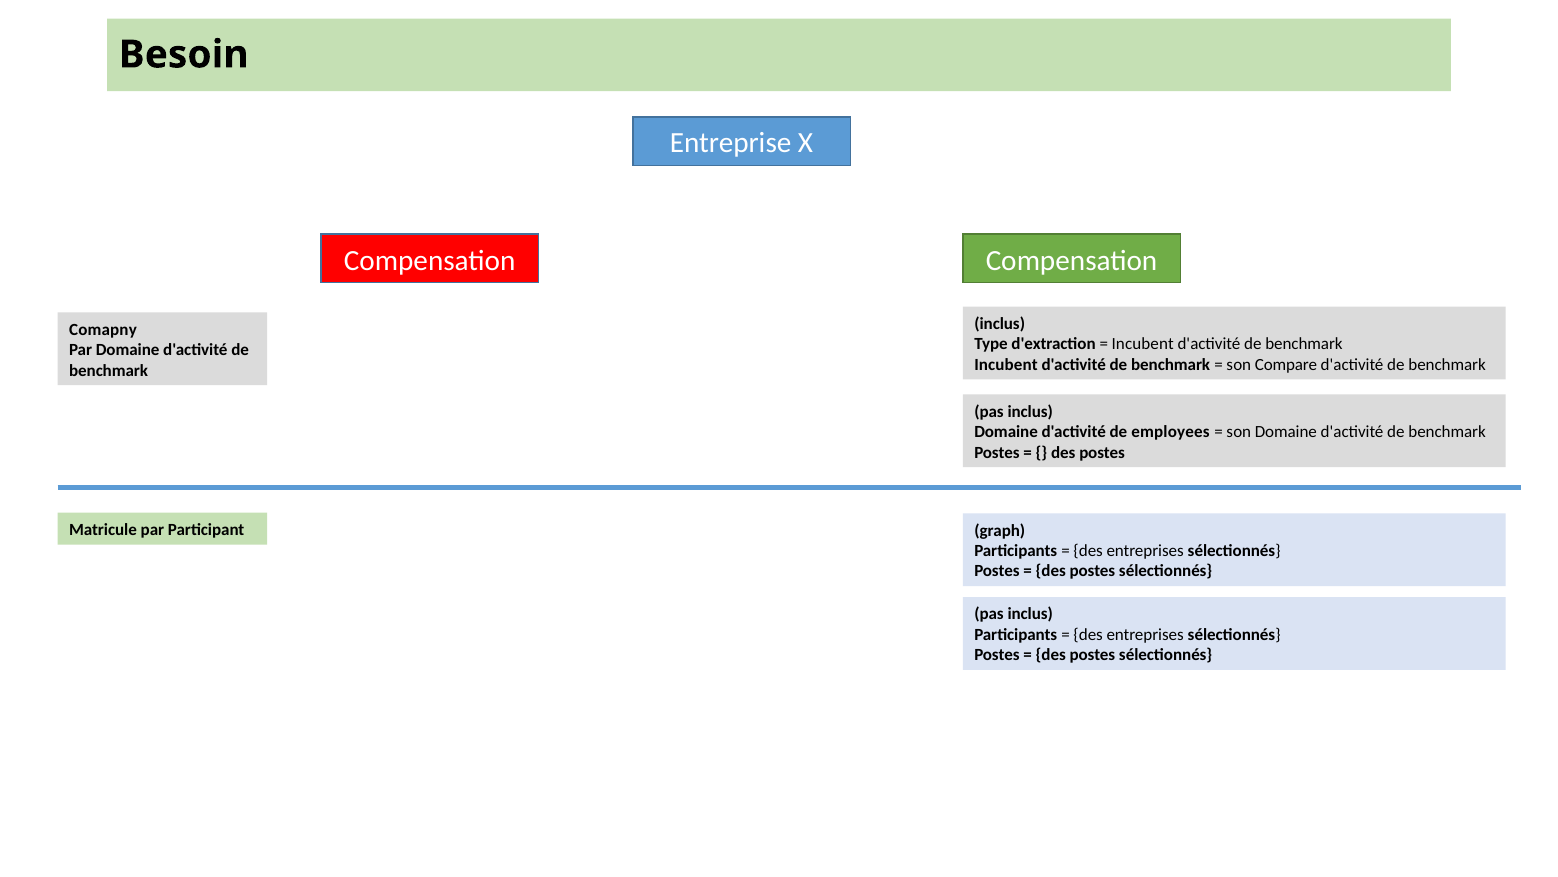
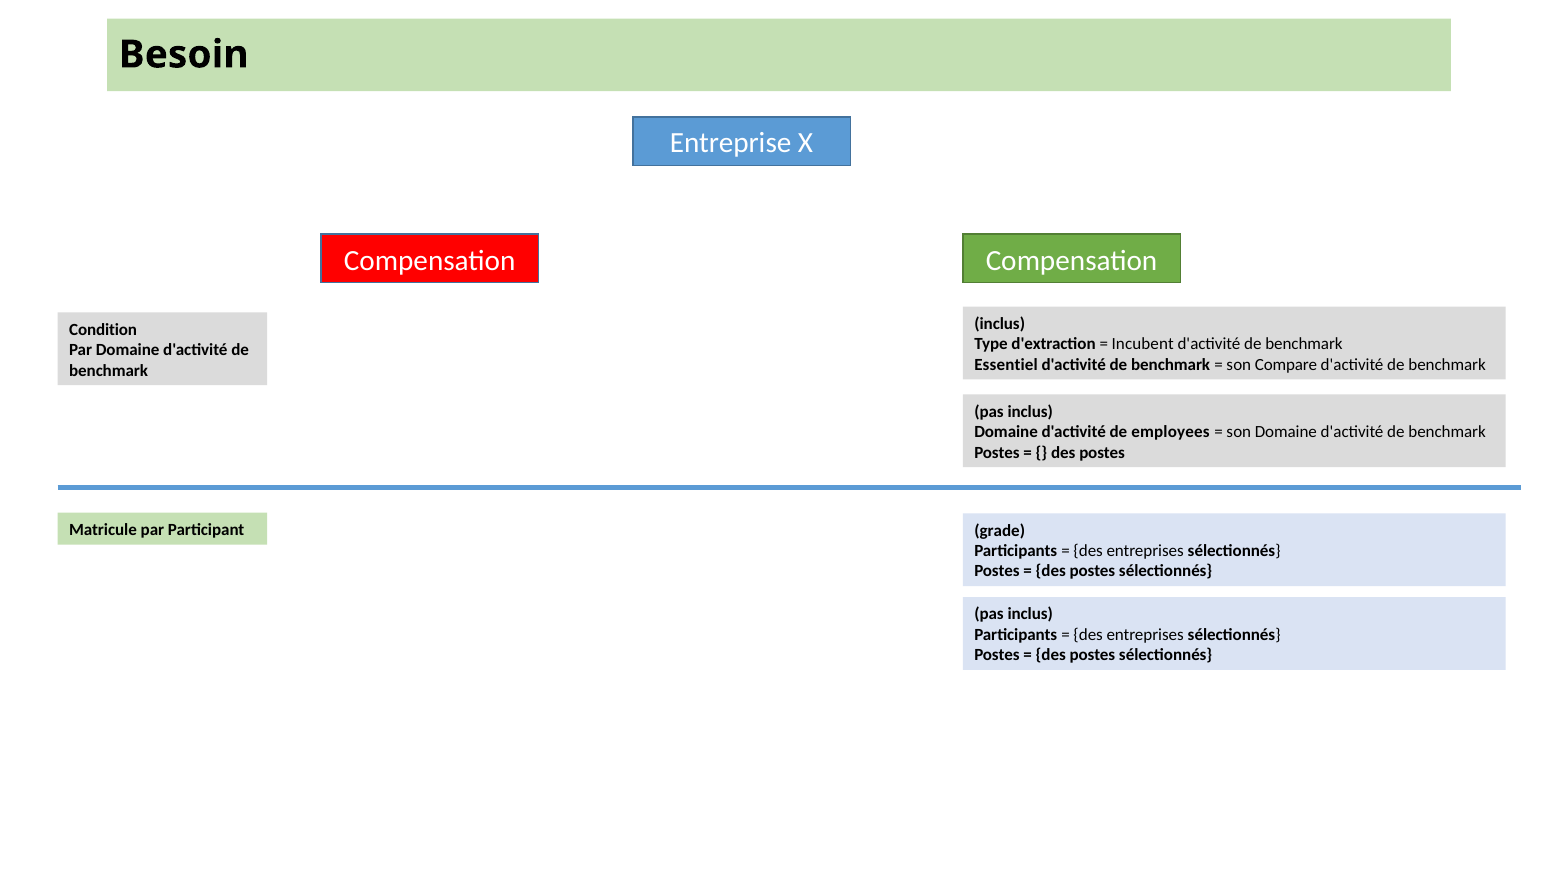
Comapny: Comapny -> Condition
Incubent at (1006, 364): Incubent -> Essentiel
graph: graph -> grade
